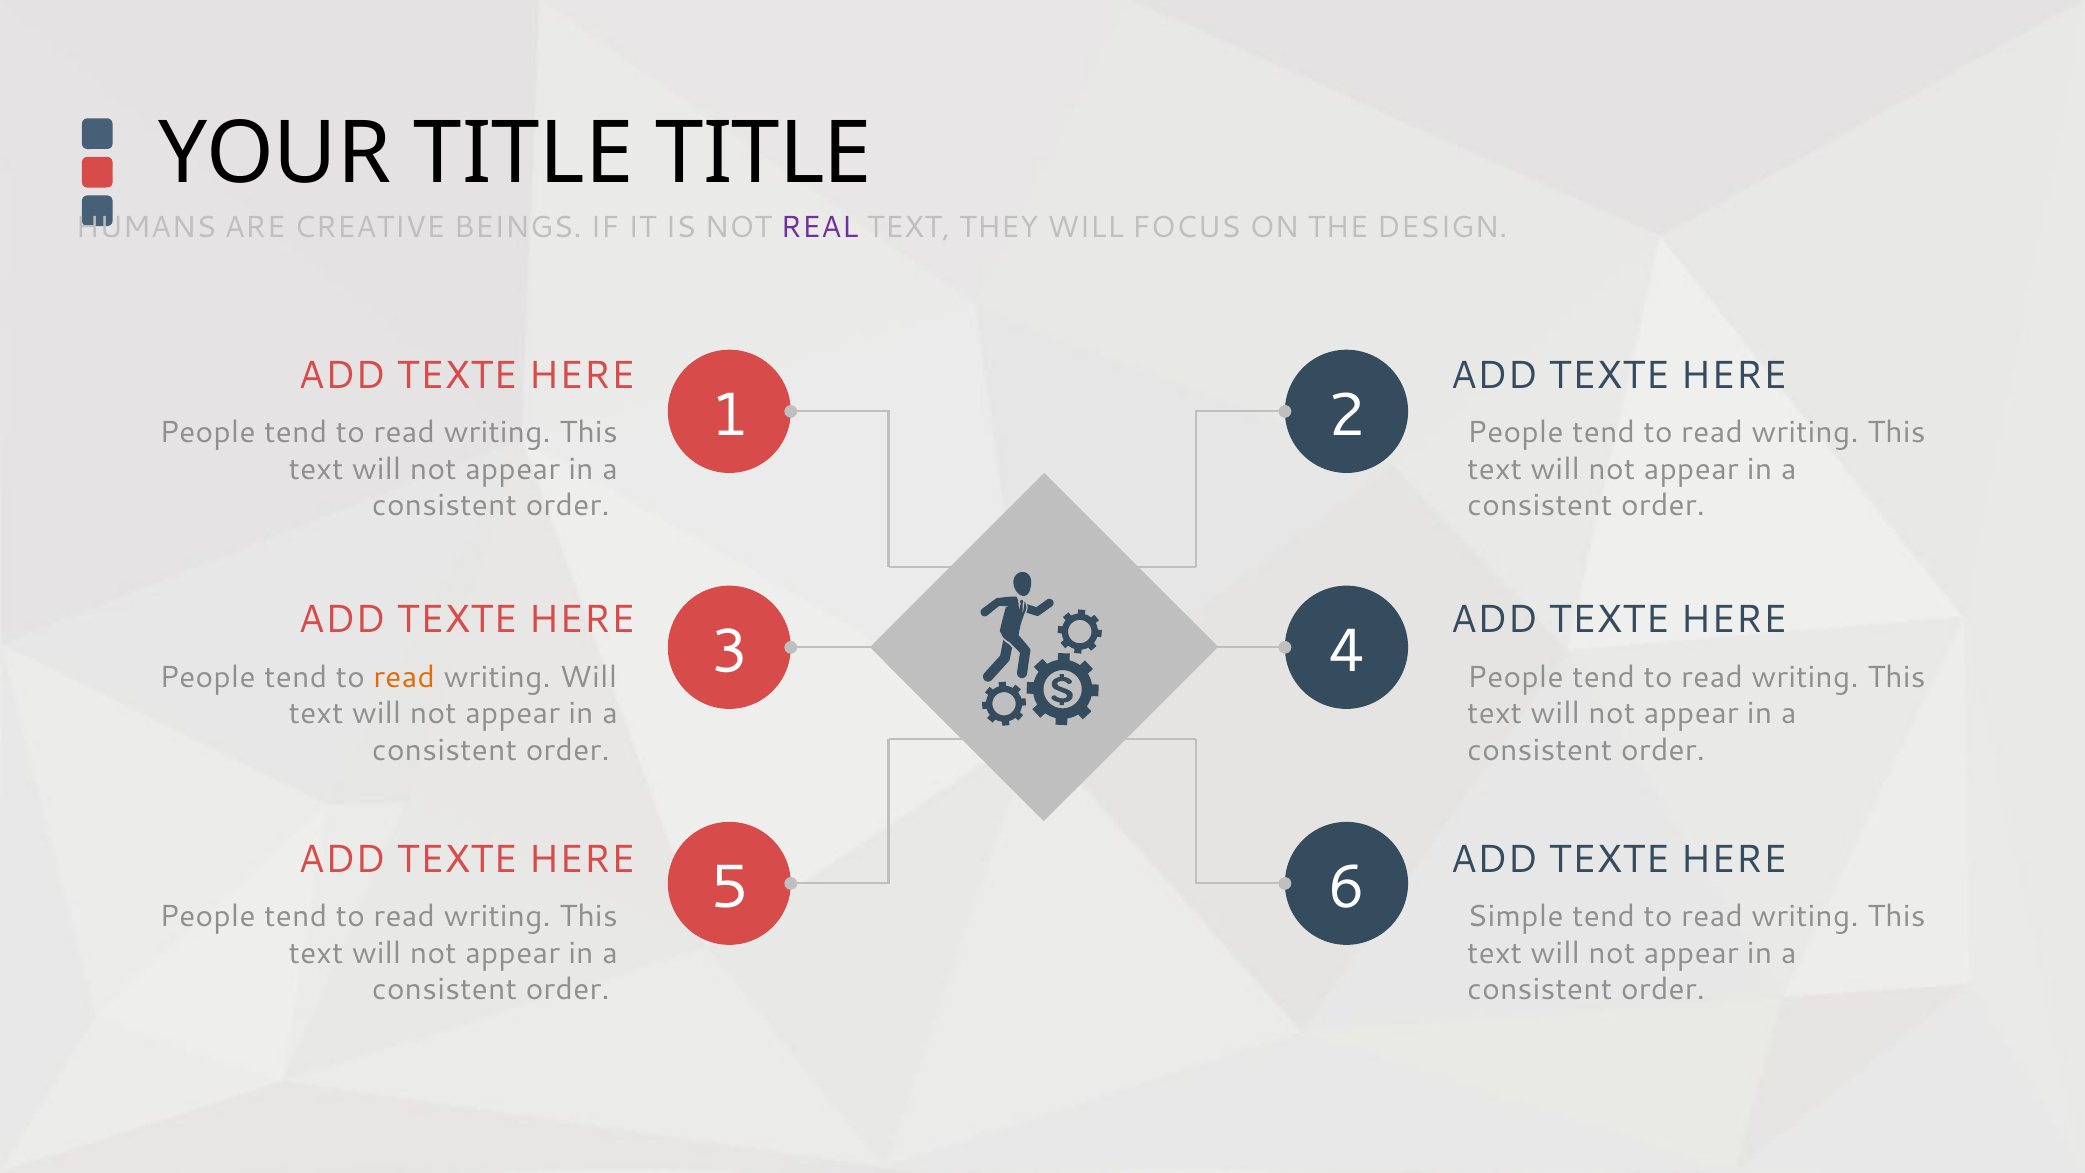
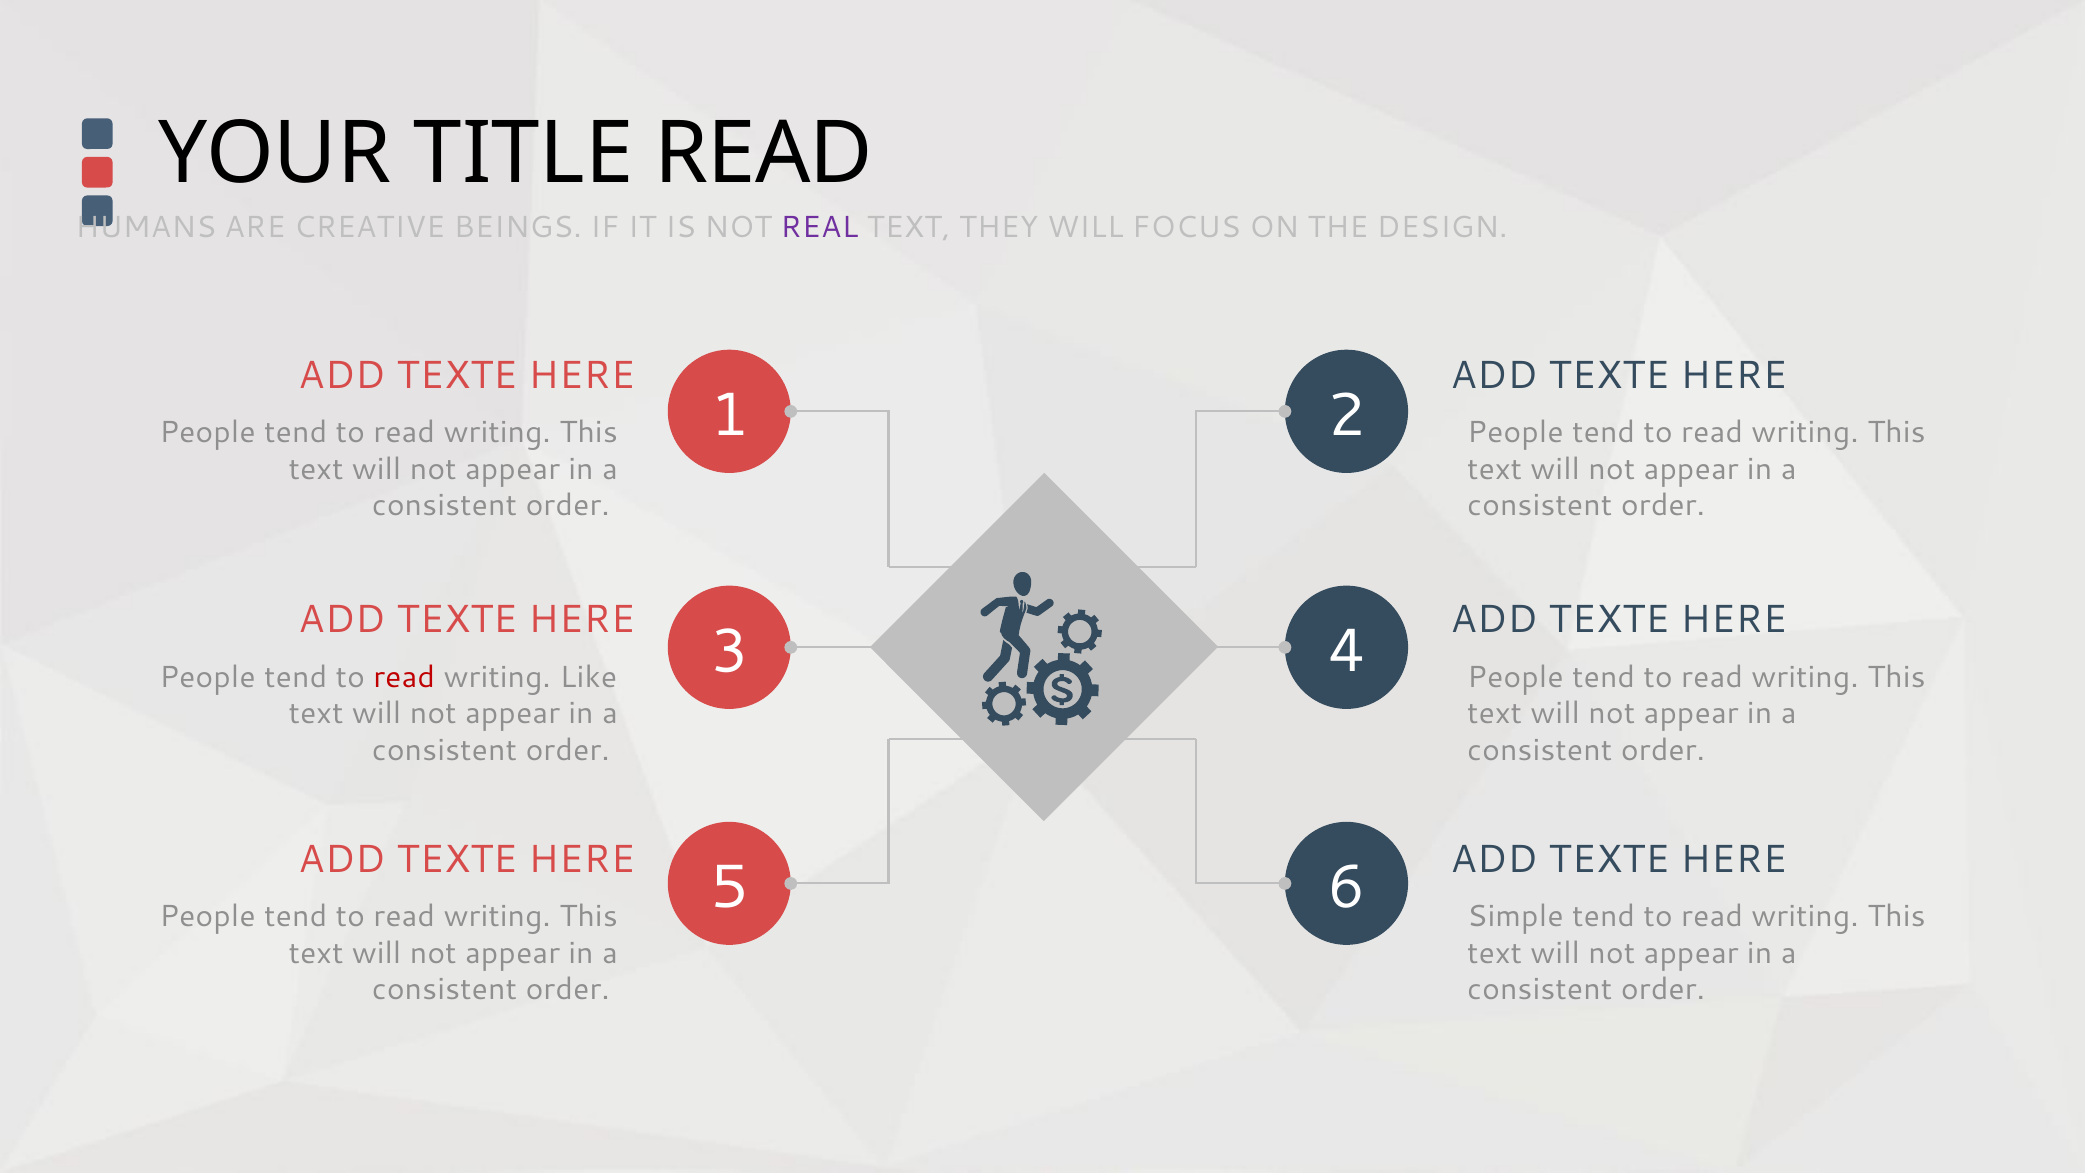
TITLE TITLE: TITLE -> READ
read at (404, 677) colour: orange -> red
writing Will: Will -> Like
